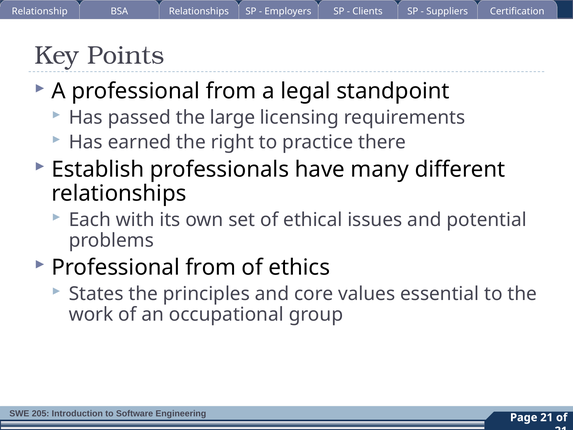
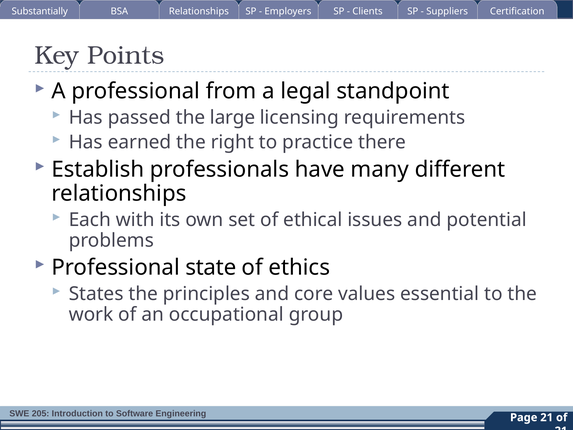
Relationship: Relationship -> Substantially
from at (211, 267): from -> state
